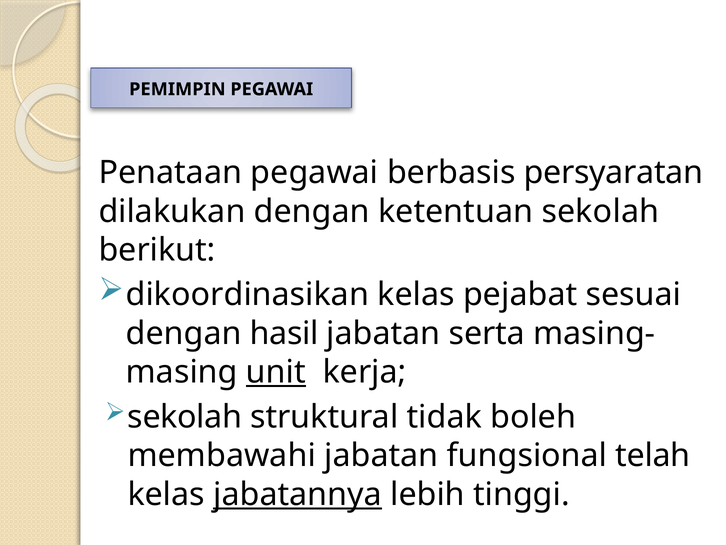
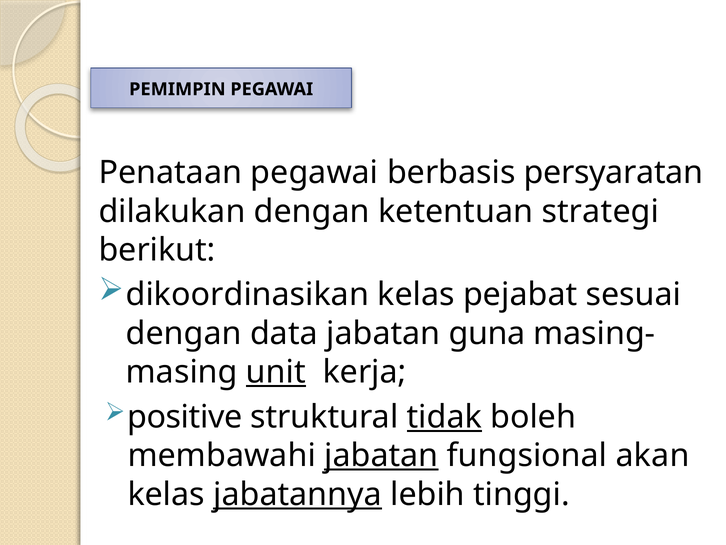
ketentuan sekolah: sekolah -> strategi
hasil: hasil -> data
serta: serta -> guna
sekolah at (185, 417): sekolah -> positive
tidak underline: none -> present
jabatan at (381, 455) underline: none -> present
telah: telah -> akan
